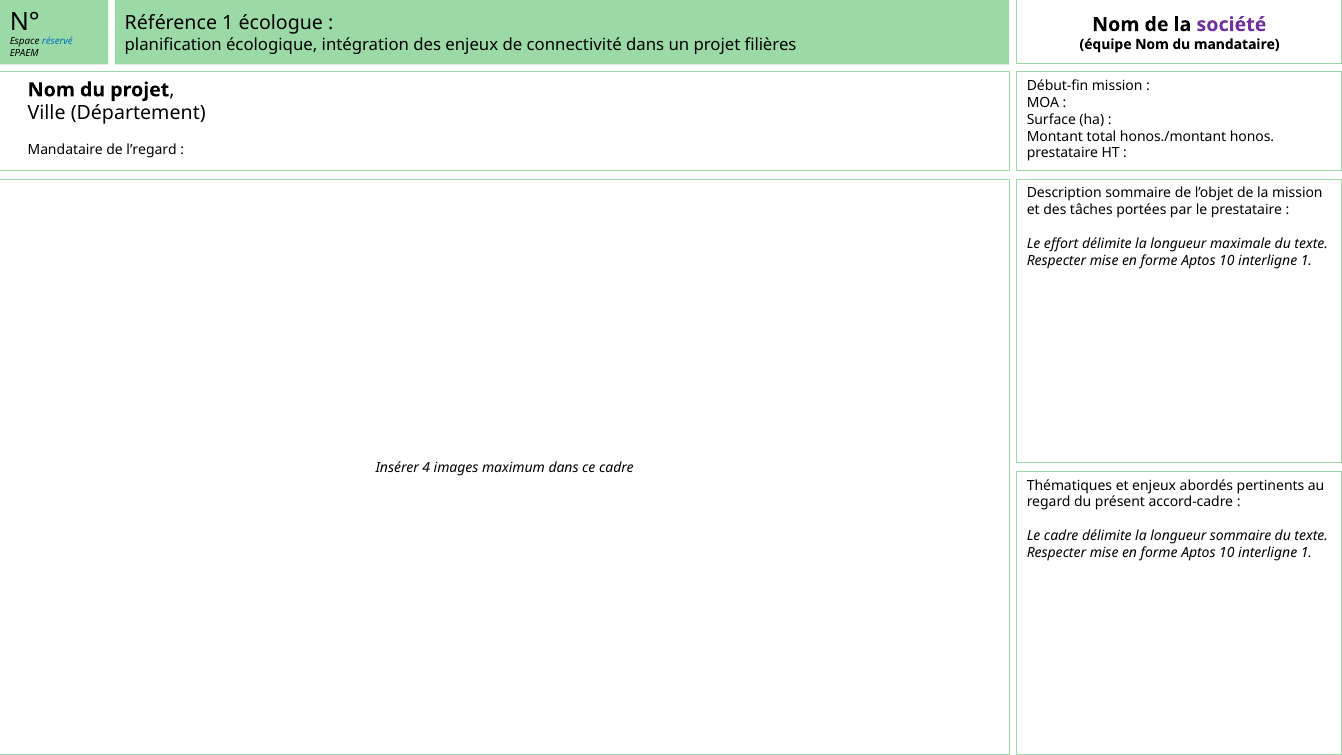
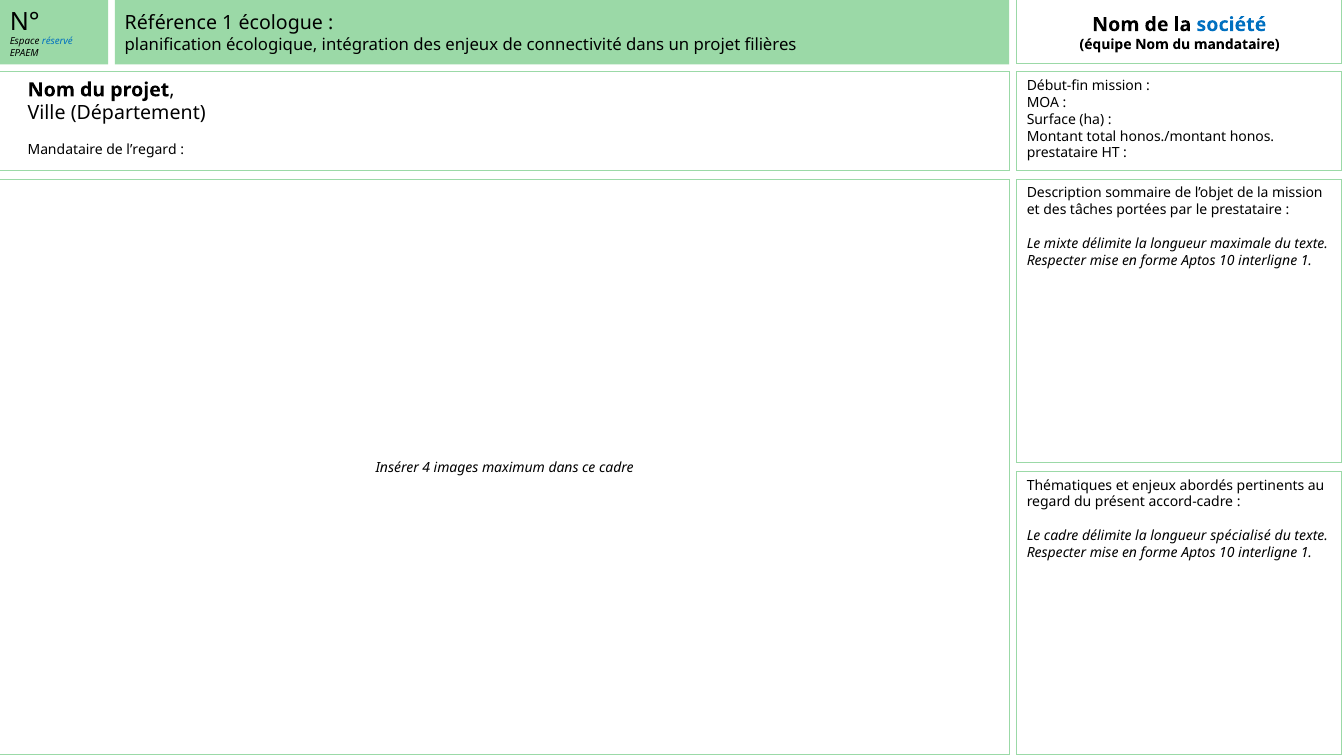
société colour: purple -> blue
effort: effort -> mixte
longueur sommaire: sommaire -> spécialisé
